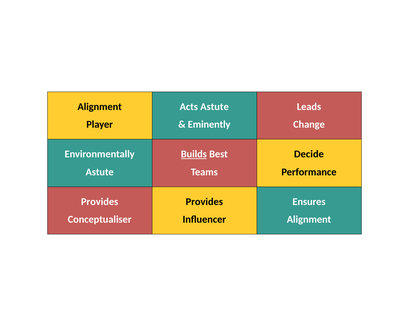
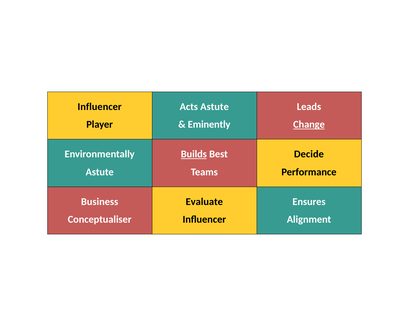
Alignment at (100, 107): Alignment -> Influencer
Change underline: none -> present
Provides at (100, 201): Provides -> Business
Provides at (204, 201): Provides -> Evaluate
